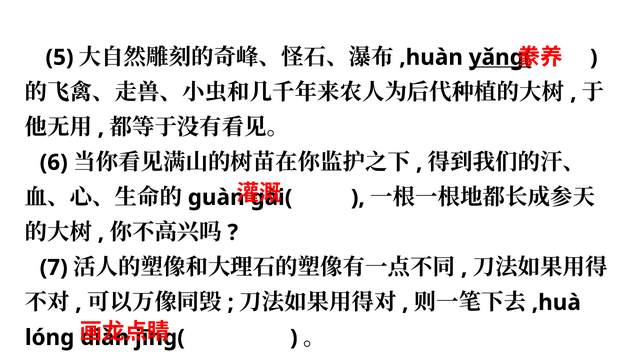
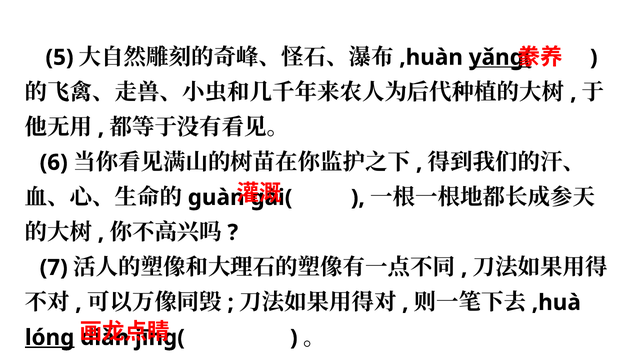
lóng underline: none -> present
